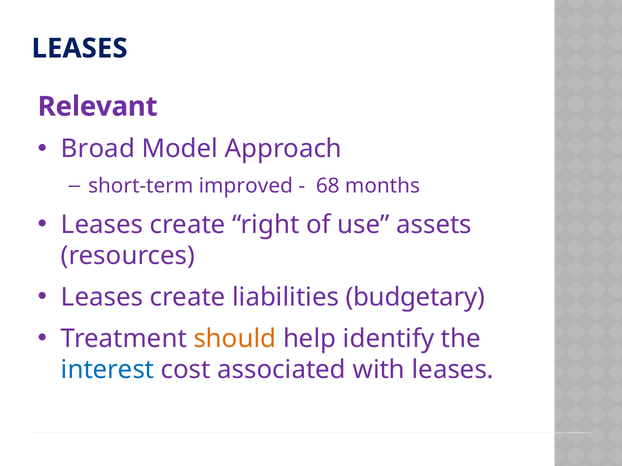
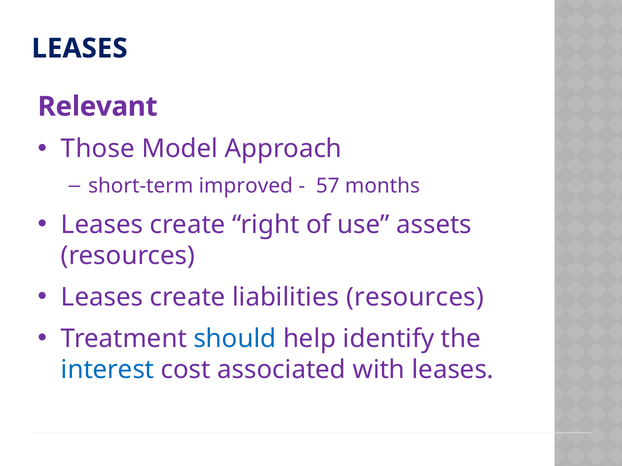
Broad: Broad -> Those
68: 68 -> 57
liabilities budgetary: budgetary -> resources
should colour: orange -> blue
